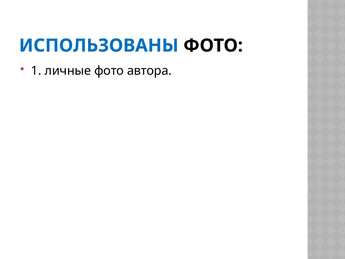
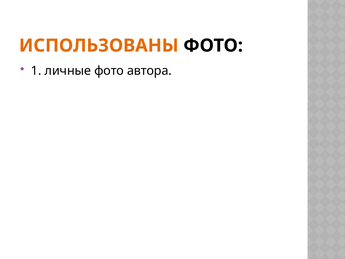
ИСПОЛЬЗОВАНЫ colour: blue -> orange
